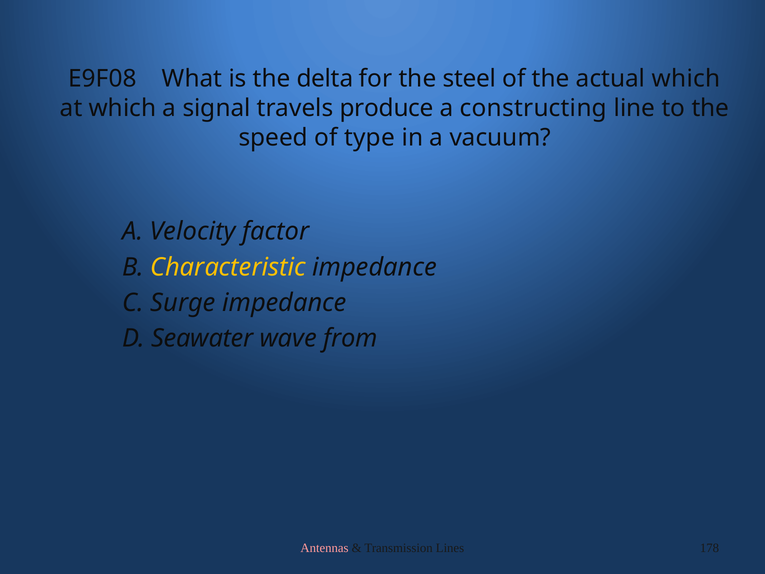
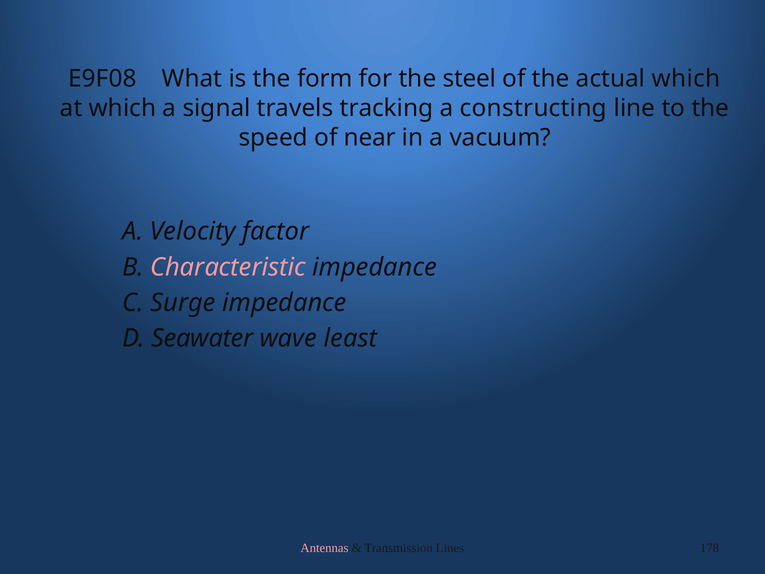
delta: delta -> form
produce: produce -> tracking
type: type -> near
Characteristic colour: yellow -> pink
from: from -> least
